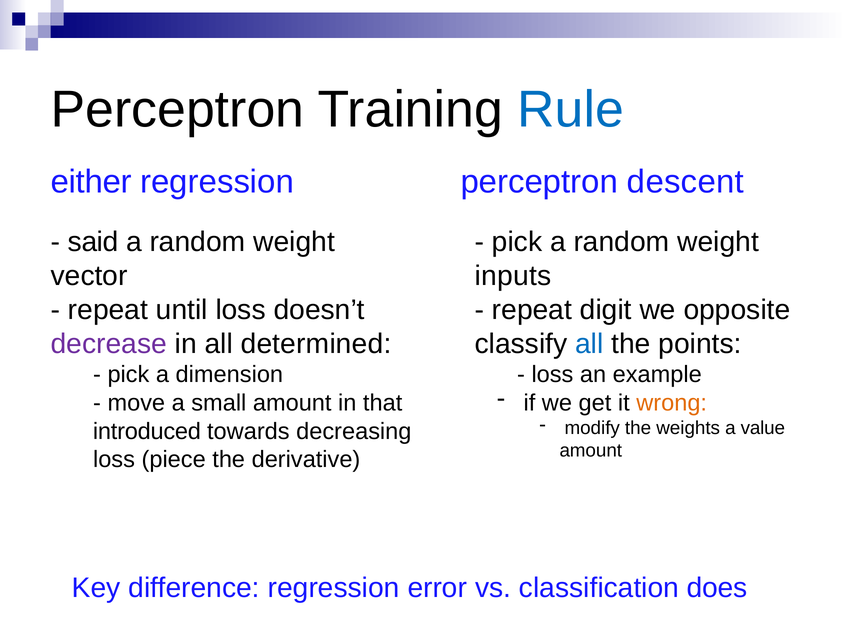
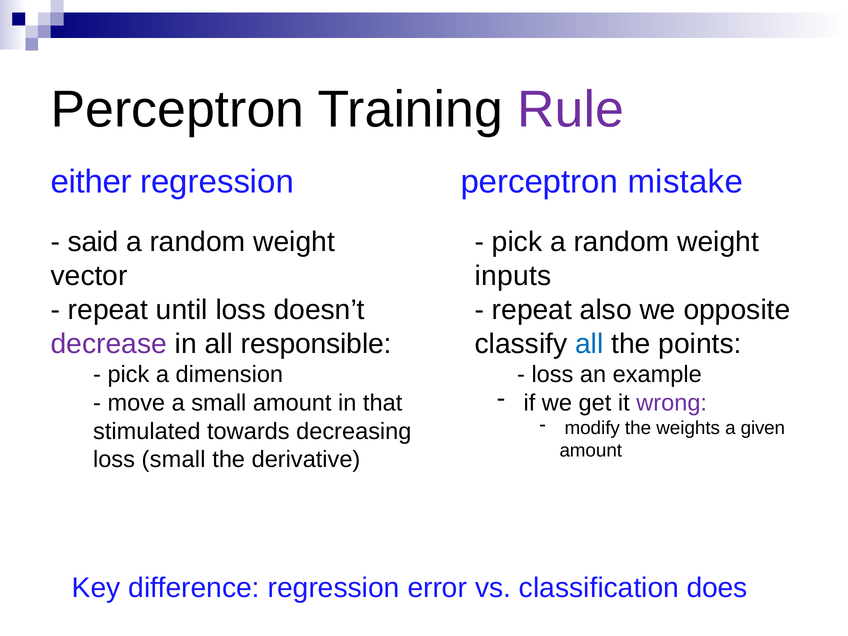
Rule colour: blue -> purple
descent: descent -> mistake
digit: digit -> also
determined: determined -> responsible
wrong colour: orange -> purple
value: value -> given
introduced: introduced -> stimulated
loss piece: piece -> small
